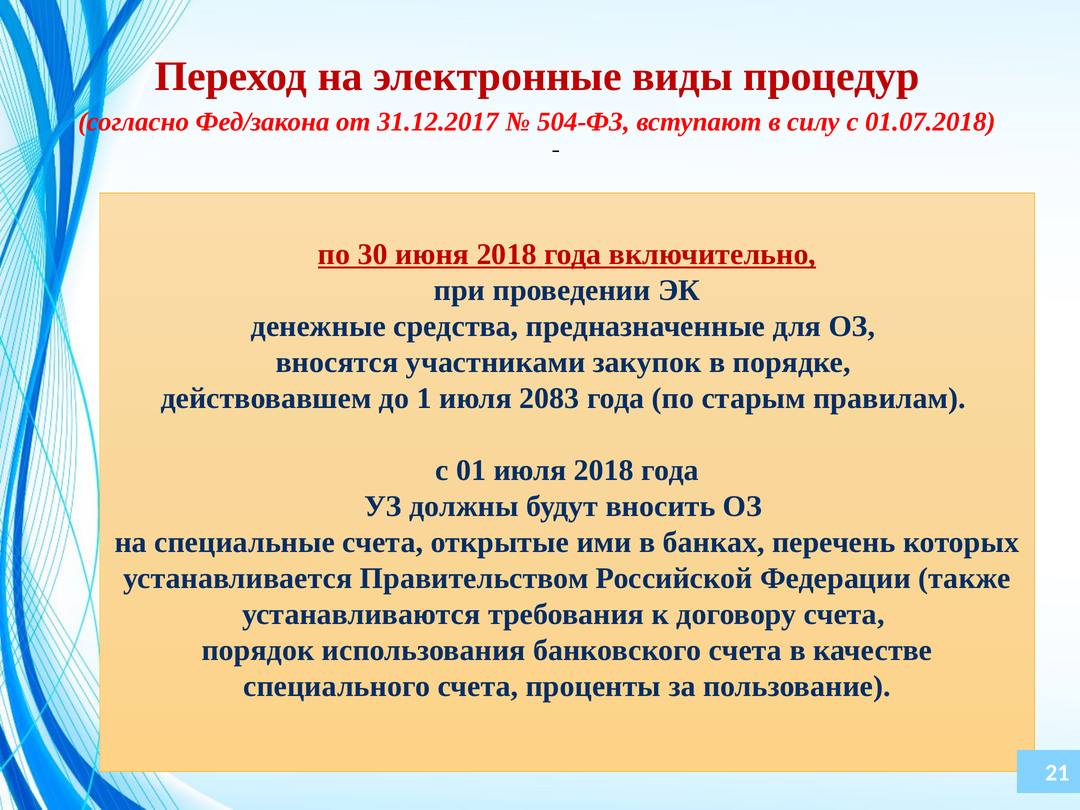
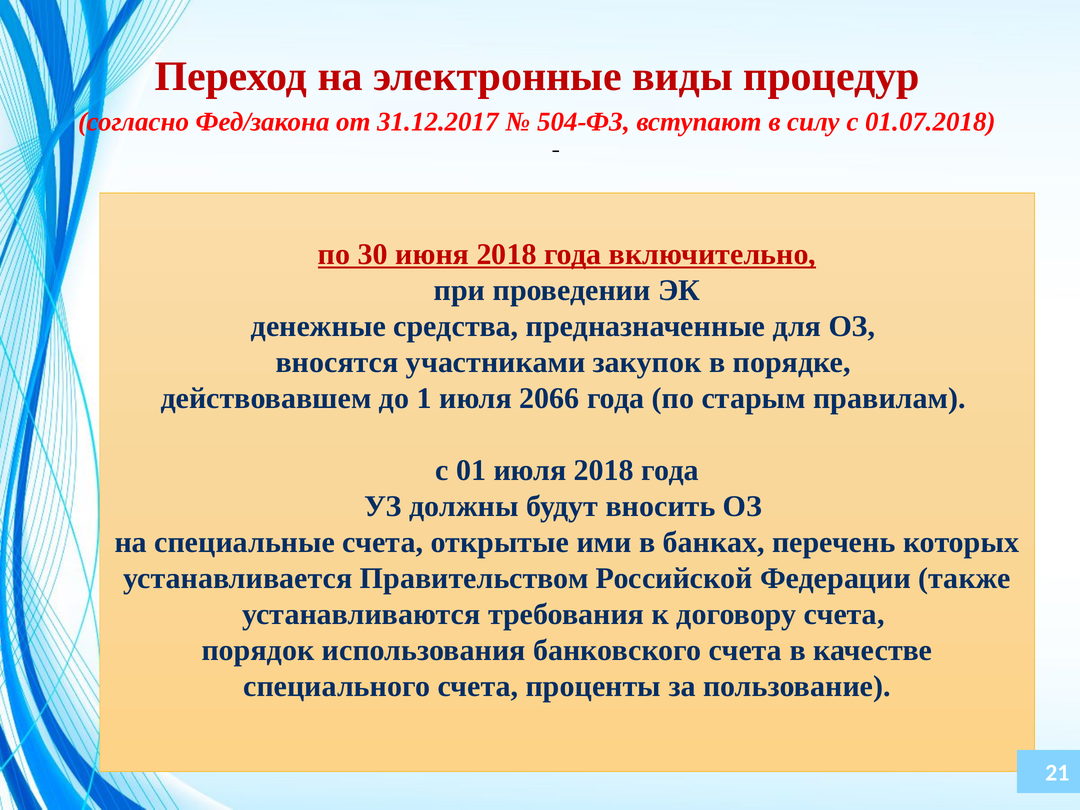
2083: 2083 -> 2066
